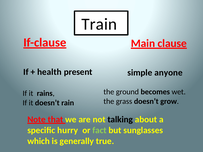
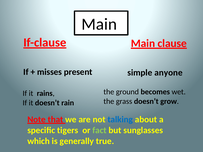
Train at (99, 24): Train -> Main
health: health -> misses
talking colour: black -> blue
hurry: hurry -> tigers
